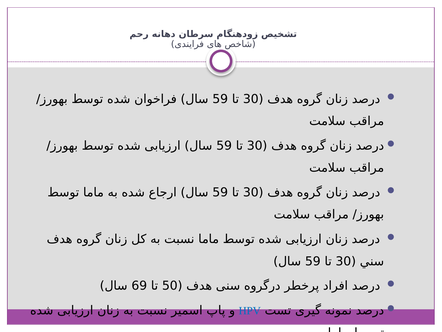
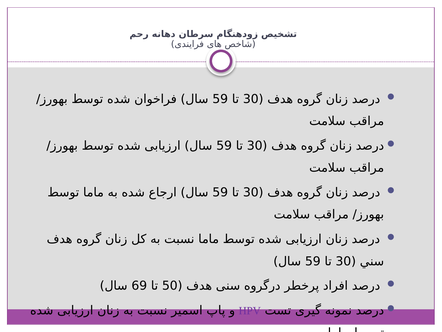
HPV at (250, 310) colour: blue -> purple
